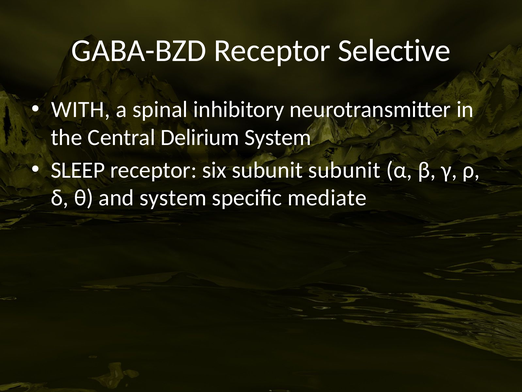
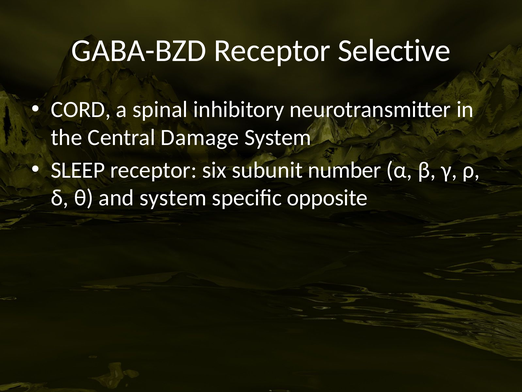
WITH: WITH -> CORD
Delirium: Delirium -> Damage
subunit subunit: subunit -> number
mediate: mediate -> opposite
